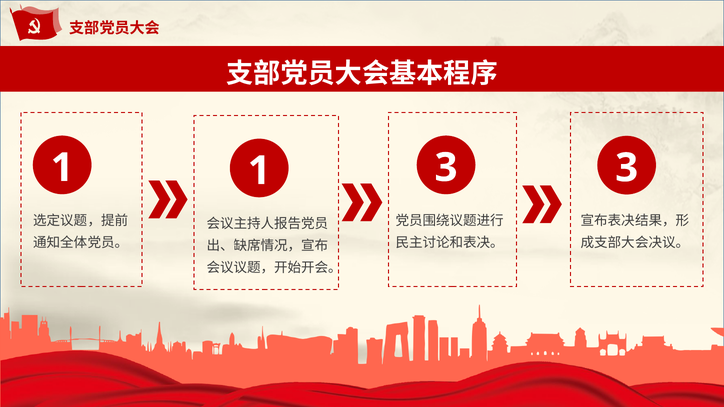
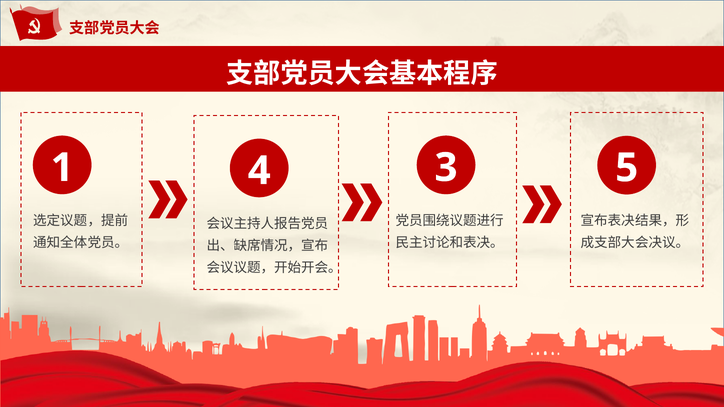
1 1: 1 -> 4
3 3: 3 -> 5
